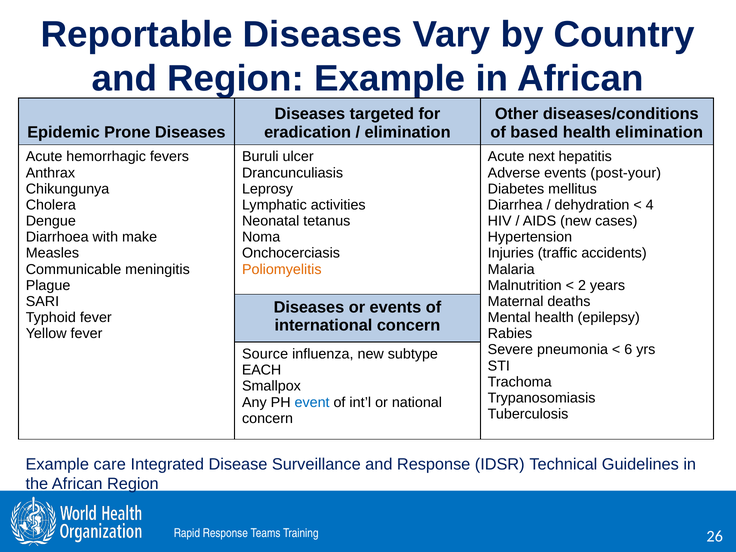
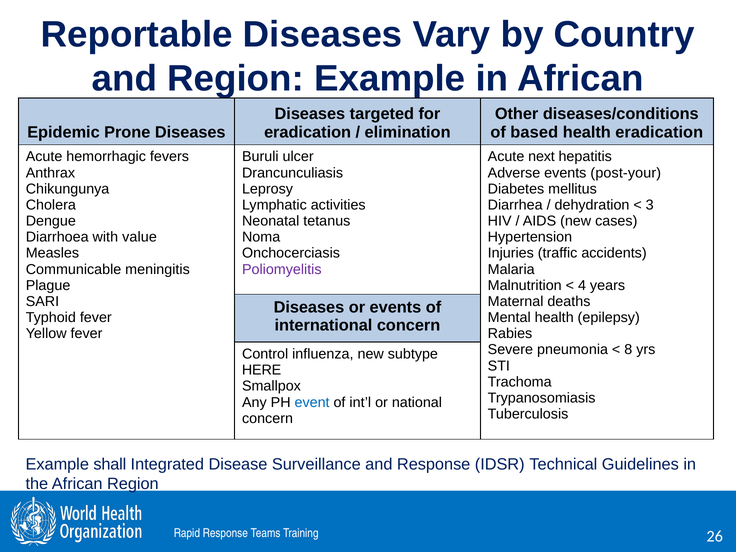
health elimination: elimination -> eradication
4: 4 -> 3
make: make -> value
Poliomyelitis colour: orange -> purple
2: 2 -> 4
6: 6 -> 8
Source: Source -> Control
EACH: EACH -> HERE
care: care -> shall
